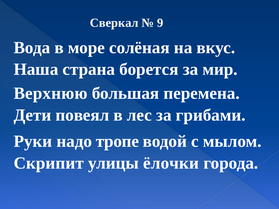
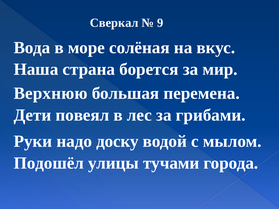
тропе: тропе -> доску
Скрипит: Скрипит -> Подошёл
ёлочки: ёлочки -> тучами
